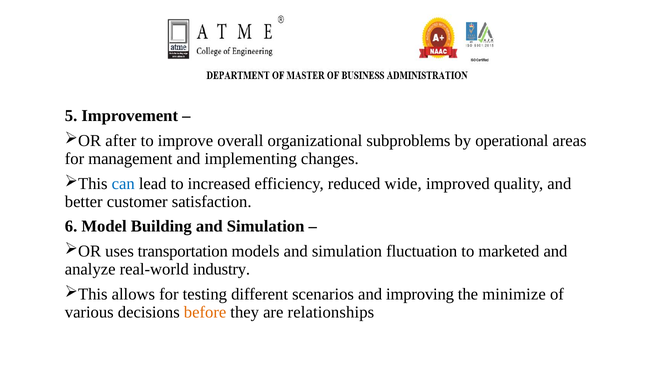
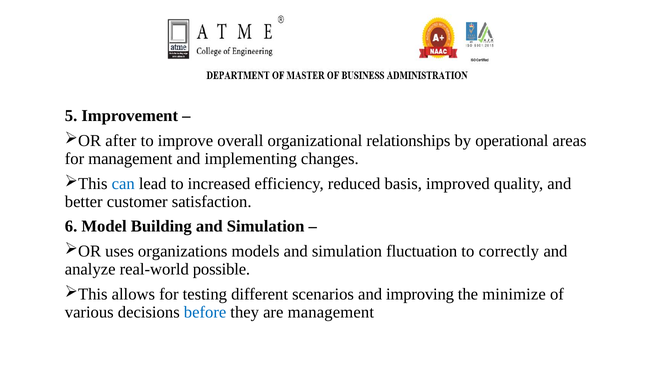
subproblems: subproblems -> relationships
wide: wide -> basis
transportation: transportation -> organizations
marketed: marketed -> correctly
industry: industry -> possible
before colour: orange -> blue
are relationships: relationships -> management
